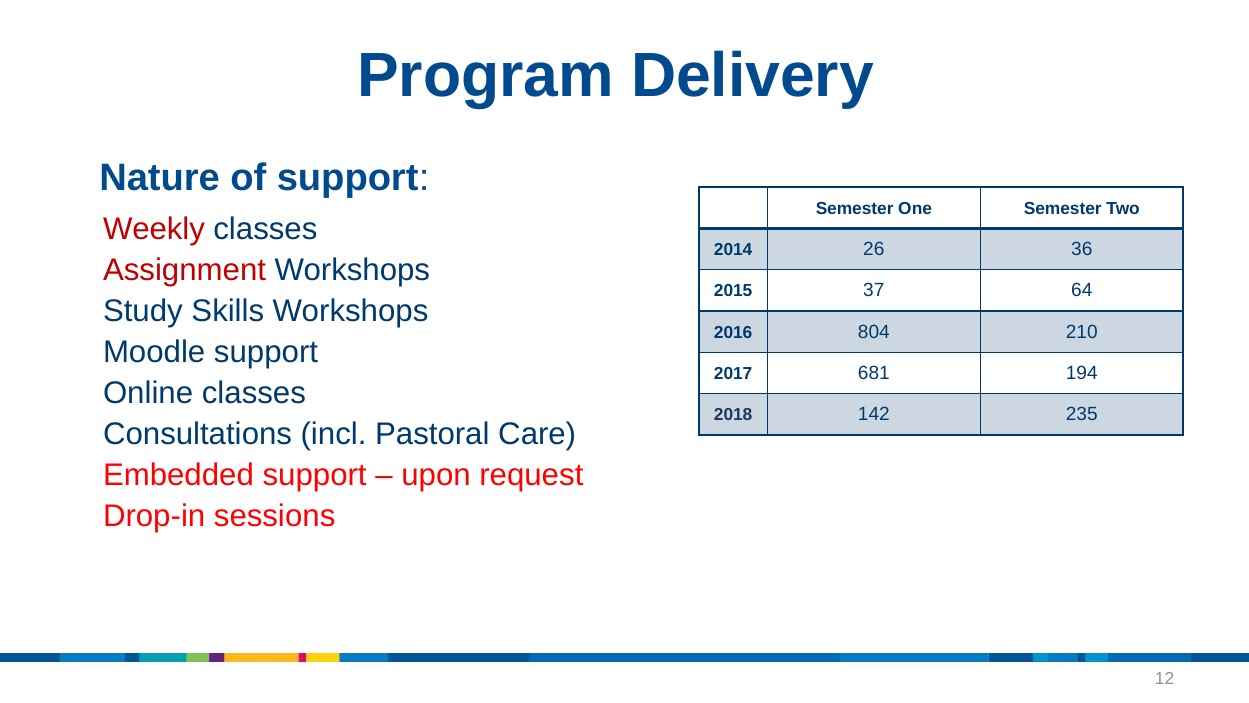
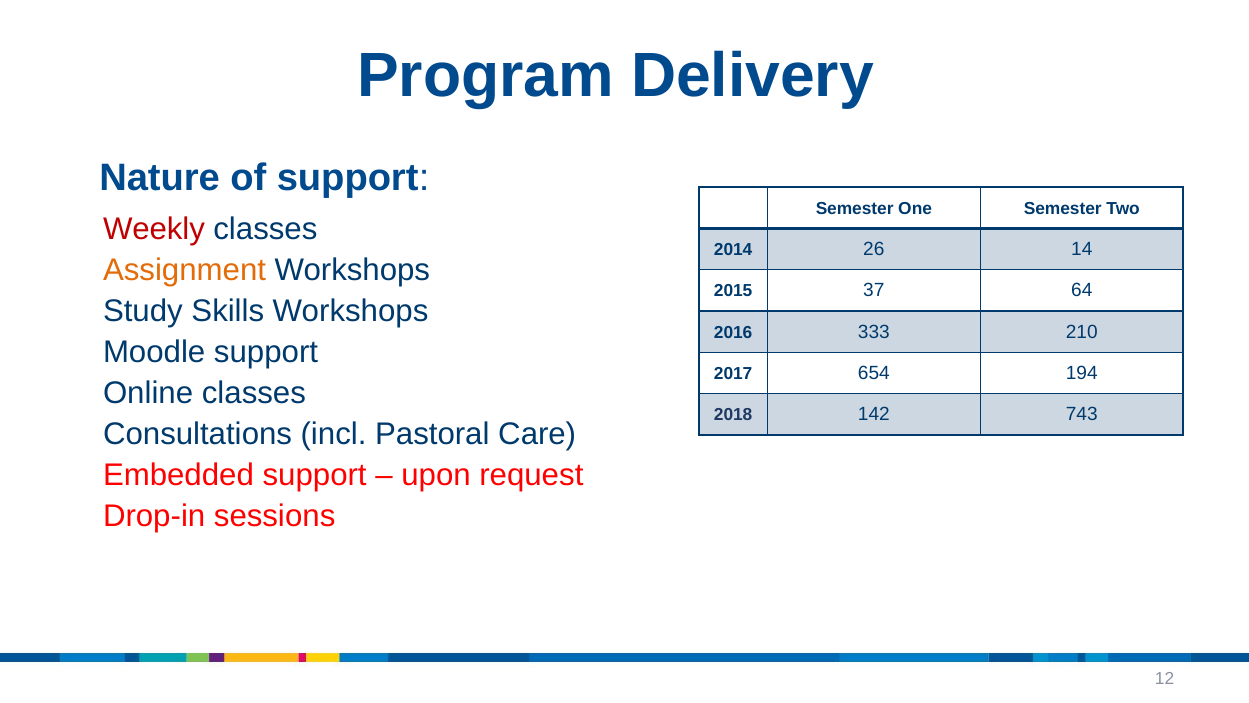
36: 36 -> 14
Assignment colour: red -> orange
804: 804 -> 333
681: 681 -> 654
235: 235 -> 743
